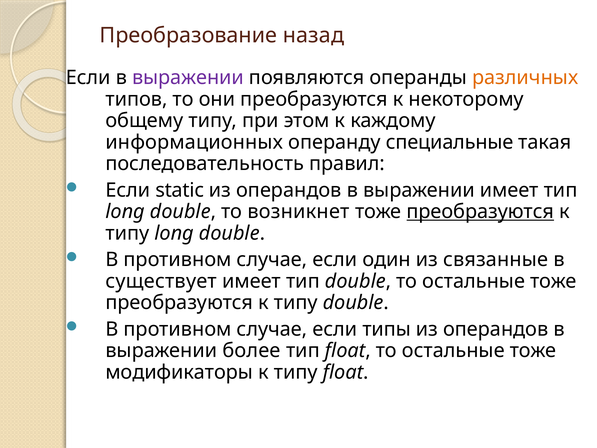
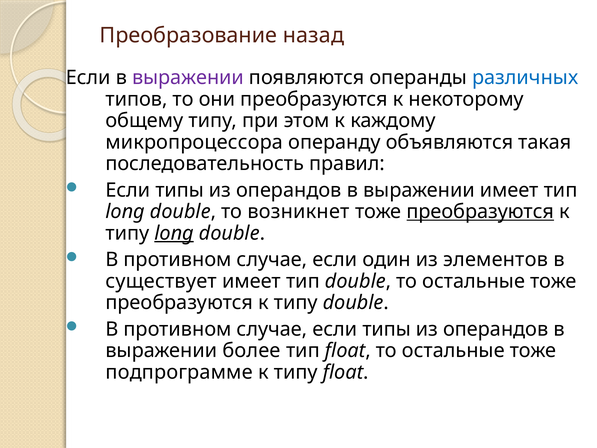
различных colour: orange -> blue
информационных: информационных -> микропроцессора
специальные: специальные -> объявляются
static at (180, 190): static -> типы
long at (174, 233) underline: none -> present
связанные: связанные -> элементов
модификаторы: модификаторы -> подпрограмме
